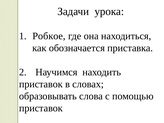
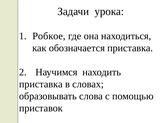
приставок at (41, 84): приставок -> приставка
